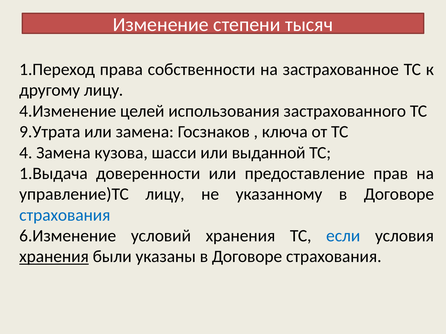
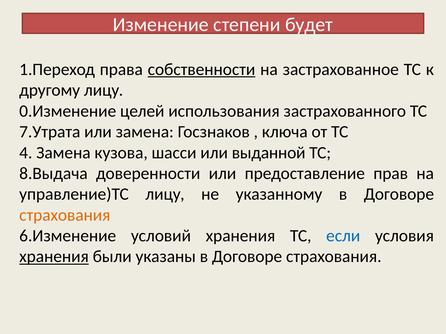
тысяч: тысяч -> будет
собственности underline: none -> present
4.Изменение: 4.Изменение -> 0.Изменение
9.Утрата: 9.Утрата -> 7.Утрата
1.Выдача: 1.Выдача -> 8.Выдача
страхования at (65, 215) colour: blue -> orange
